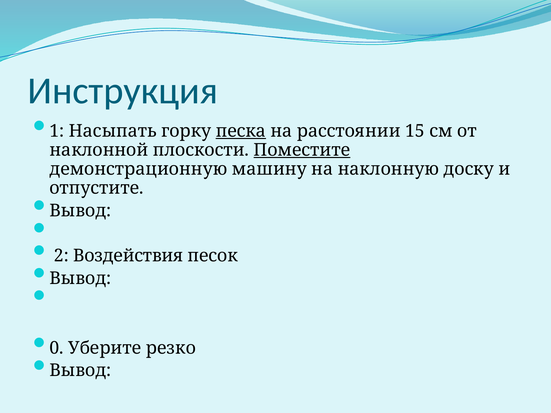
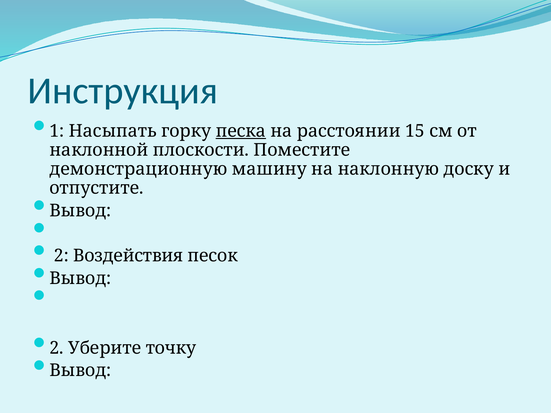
Поместите underline: present -> none
0 at (57, 348): 0 -> 2
резко: резко -> точку
